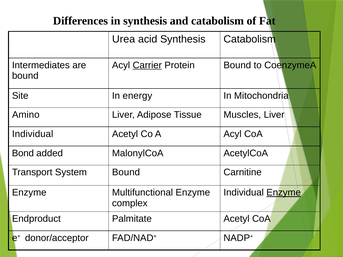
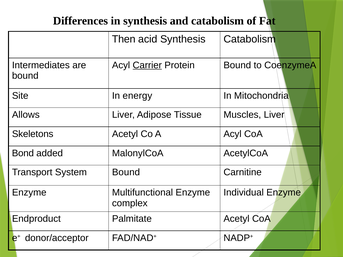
Urea: Urea -> Then
Amino: Amino -> Allows
Individual at (33, 134): Individual -> Skeletons
Enzyme at (284, 193) underline: present -> none
